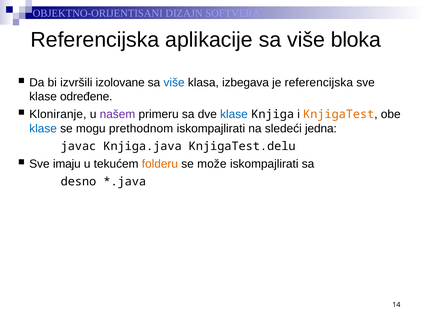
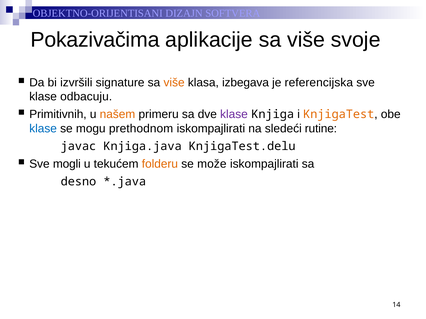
Referencijska at (95, 40): Referencijska -> Pokazivačima
bloka: bloka -> svoje
izolovane: izolovane -> signature
više at (174, 83) colour: blue -> orange
određene: određene -> odbacuju
Kloniranje: Kloniranje -> Primitivnih
našem colour: purple -> orange
klase at (234, 115) colour: blue -> purple
jedna: jedna -> rutine
imaju: imaju -> mogli
